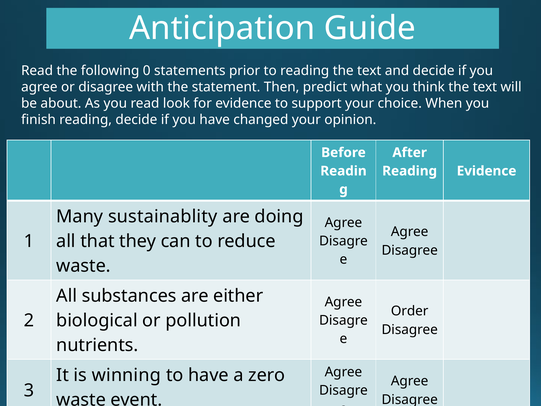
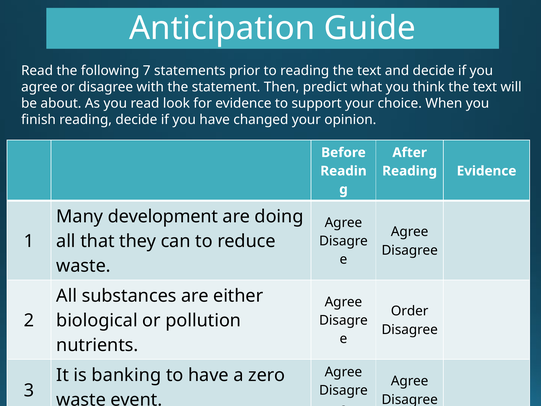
0: 0 -> 7
sustainablity: sustainablity -> development
winning: winning -> banking
